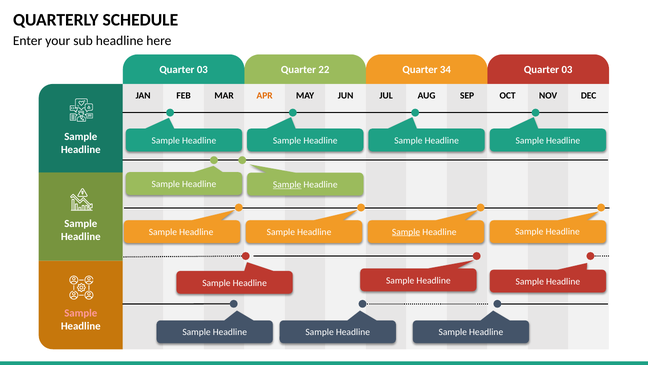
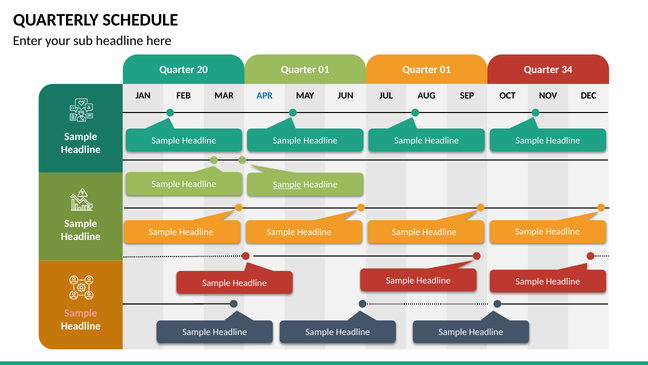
03 at (202, 70): 03 -> 20
22 at (324, 70): 22 -> 01
34 at (445, 70): 34 -> 01
03 at (567, 70): 03 -> 34
APR colour: orange -> blue
Sample at (406, 232) underline: present -> none
